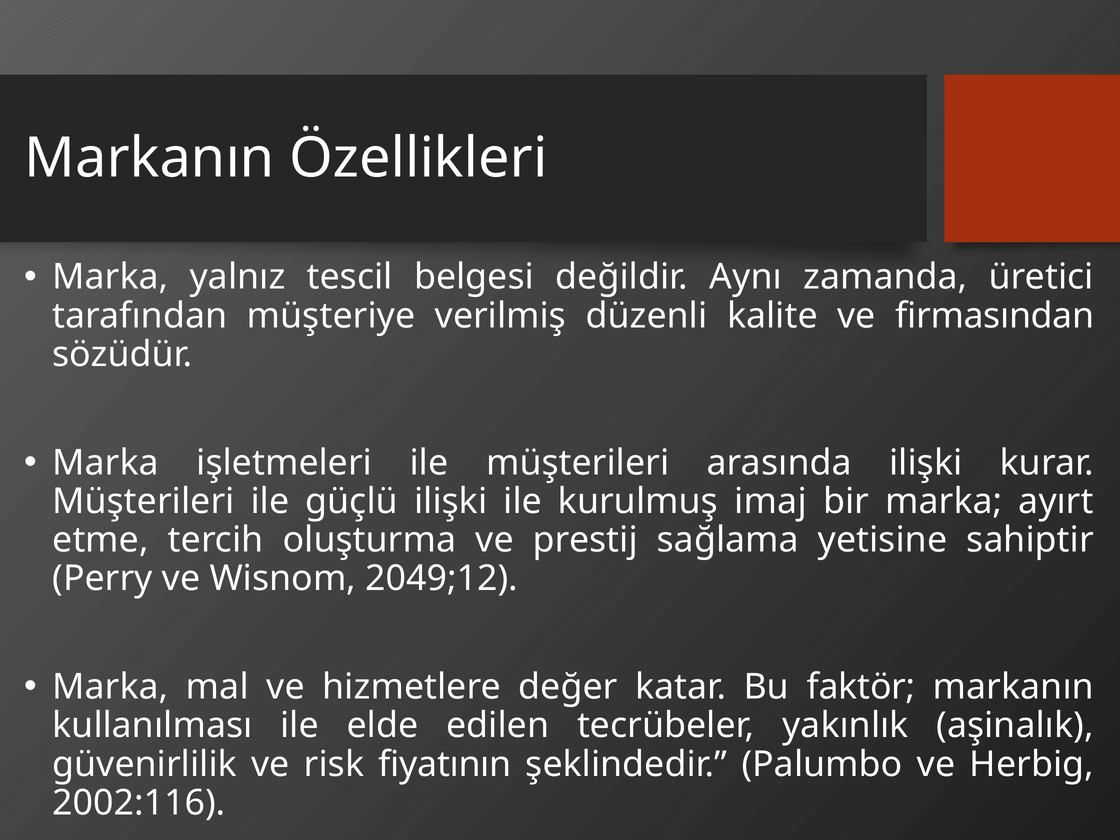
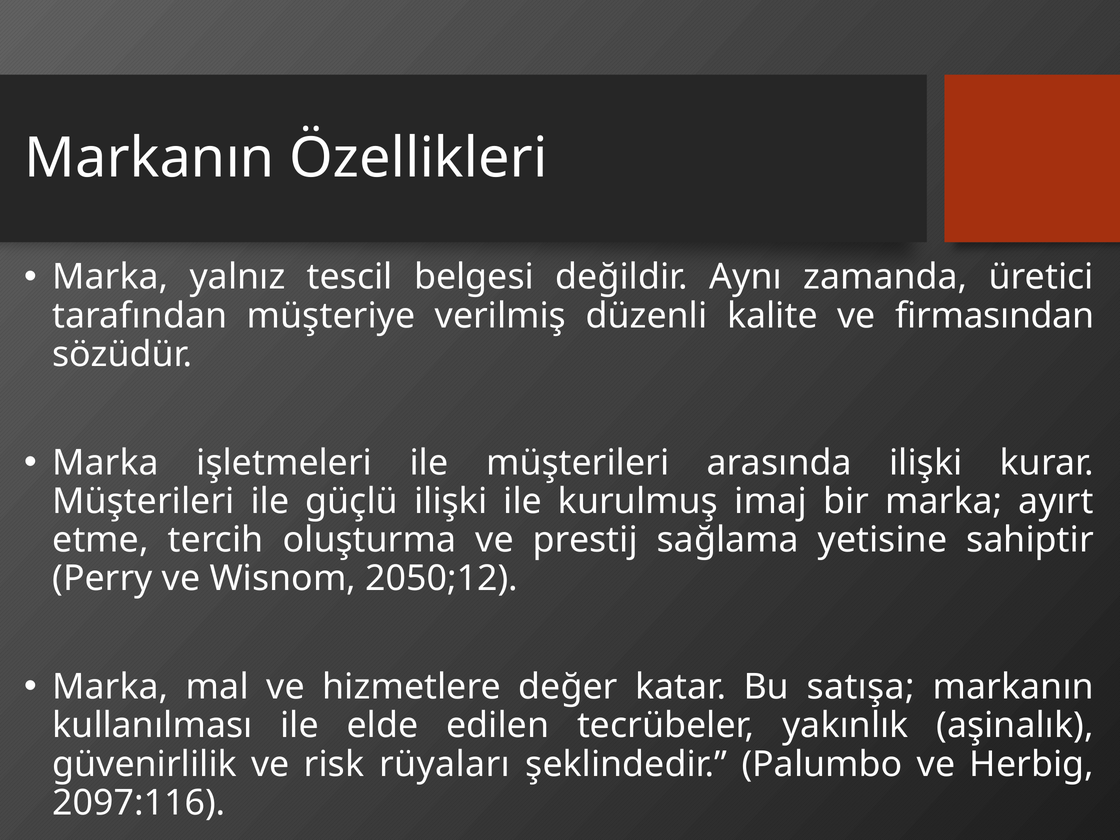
2049;12: 2049;12 -> 2050;12
faktör: faktör -> satışa
fiyatının: fiyatının -> rüyaları
2002:116: 2002:116 -> 2097:116
